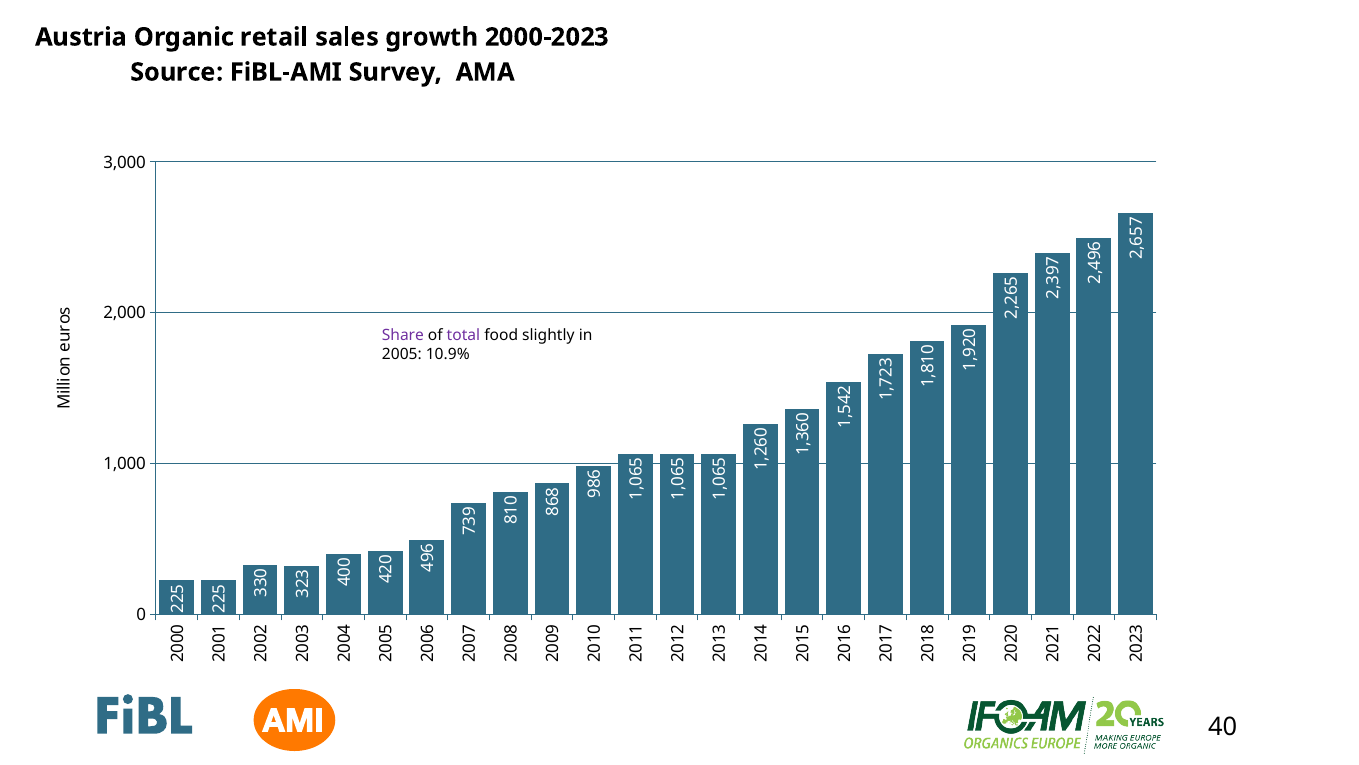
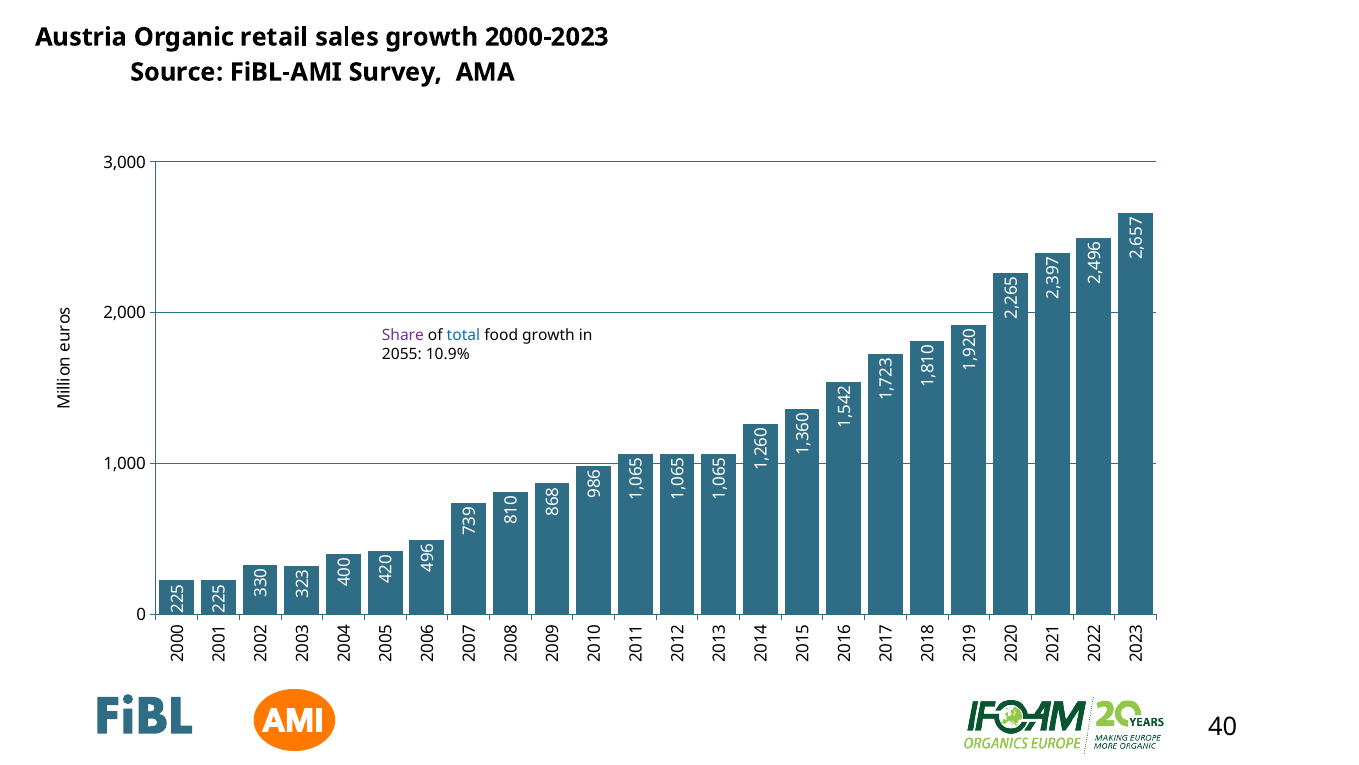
total colour: purple -> blue
food slightly: slightly -> growth
2005: 2005 -> 2055
